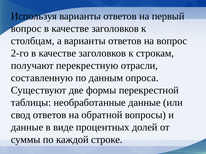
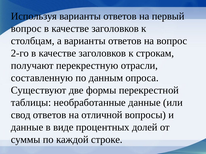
обратной: обратной -> отличной
